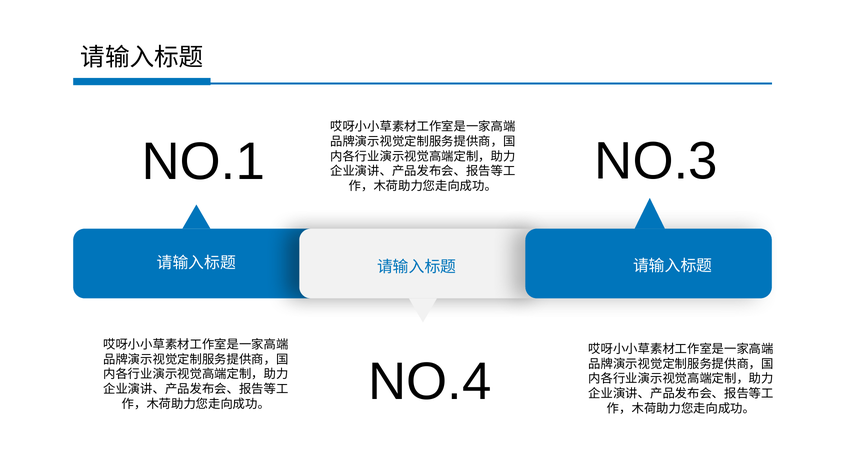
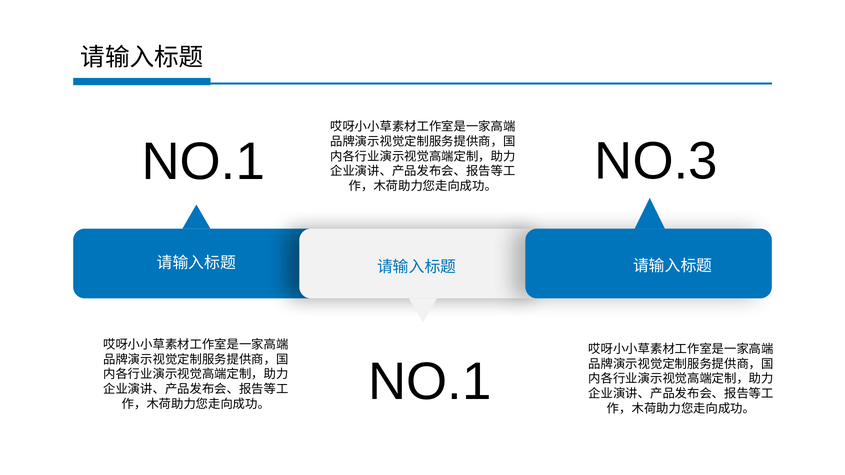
NO.4 at (430, 382): NO.4 -> NO.1
